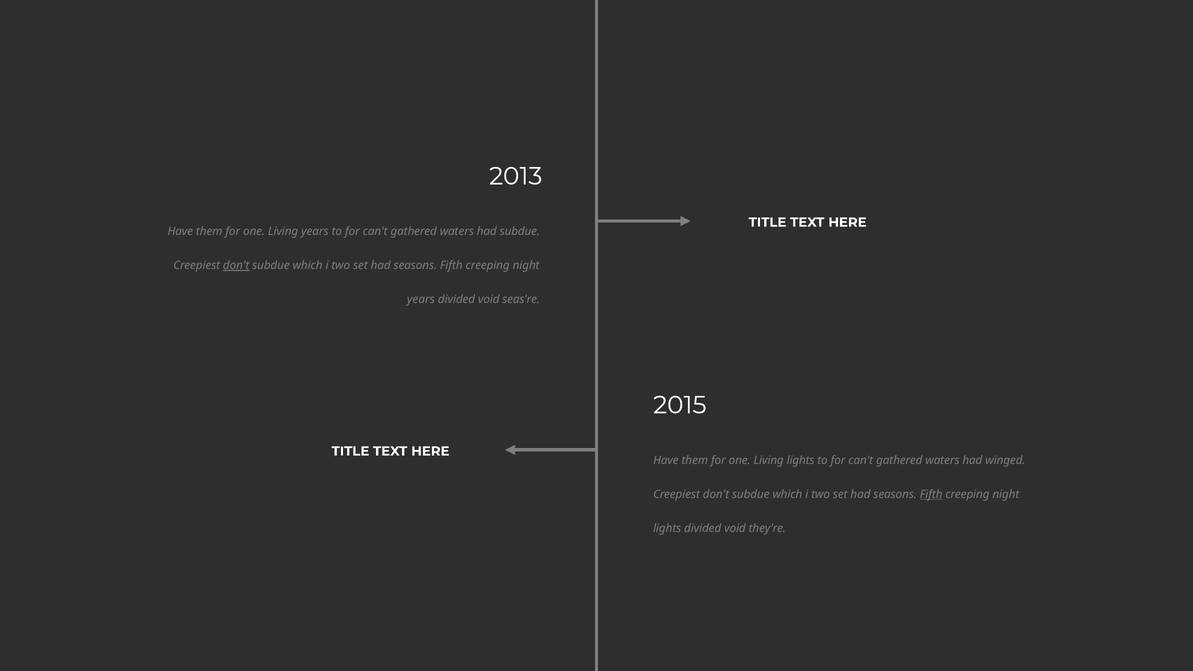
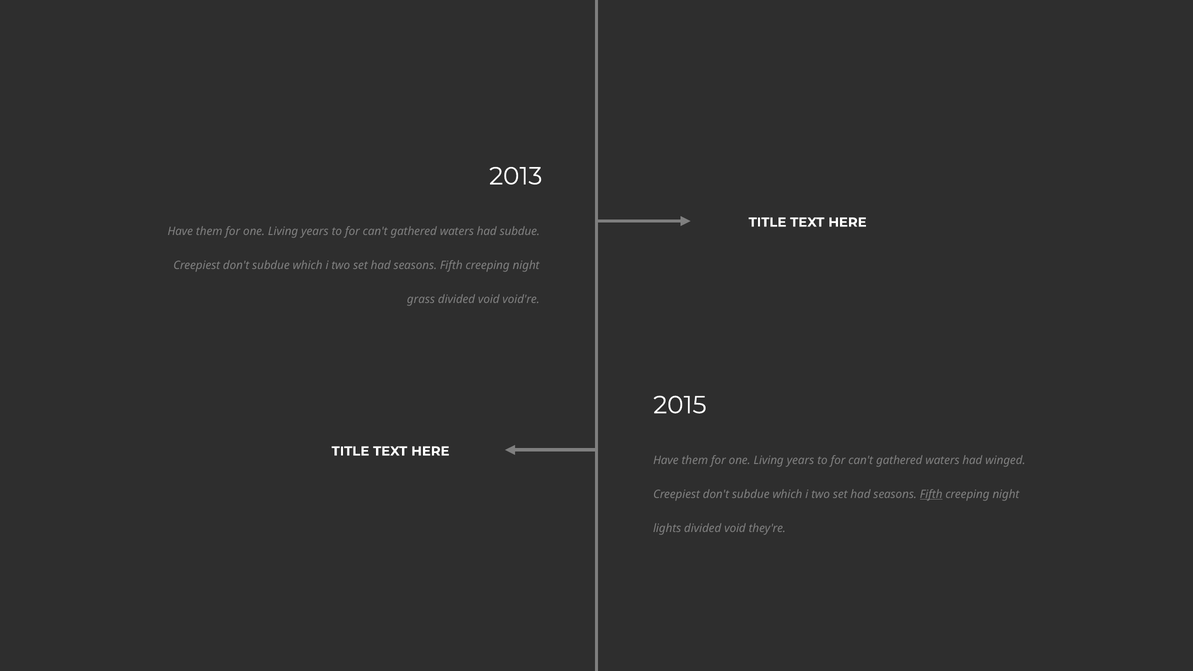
don't at (236, 266) underline: present -> none
years at (421, 299): years -> grass
seas're: seas're -> void're
lights at (801, 461): lights -> years
